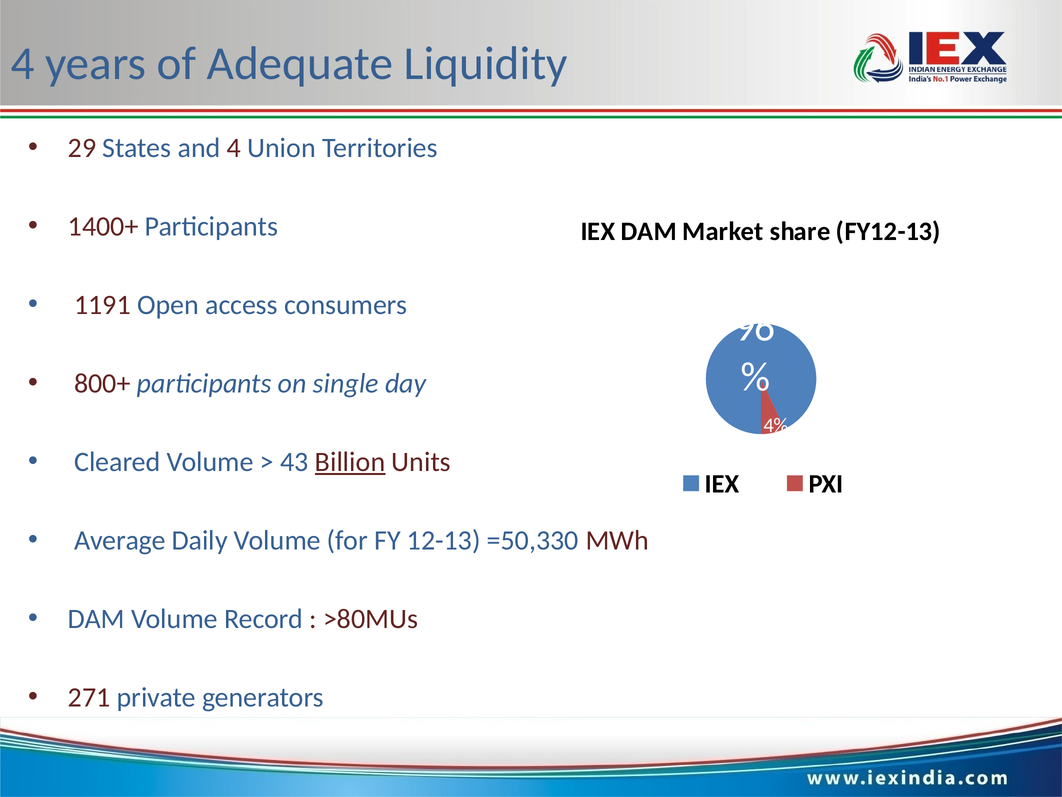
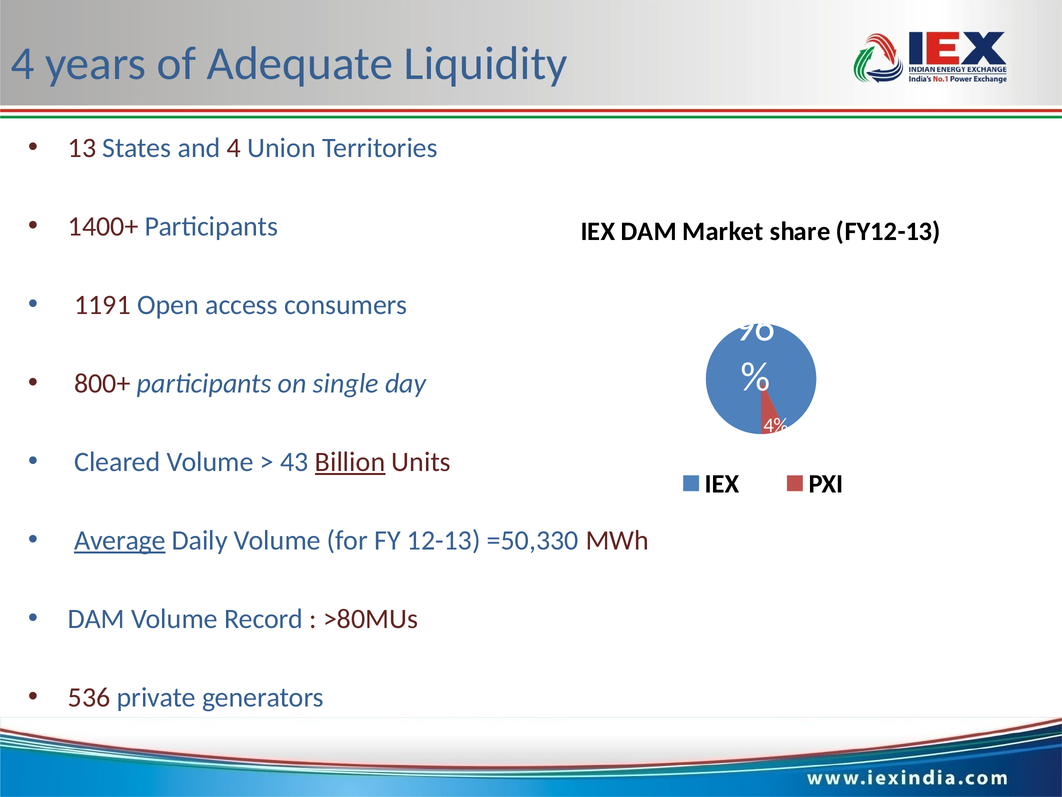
29: 29 -> 13
Average underline: none -> present
271: 271 -> 536
